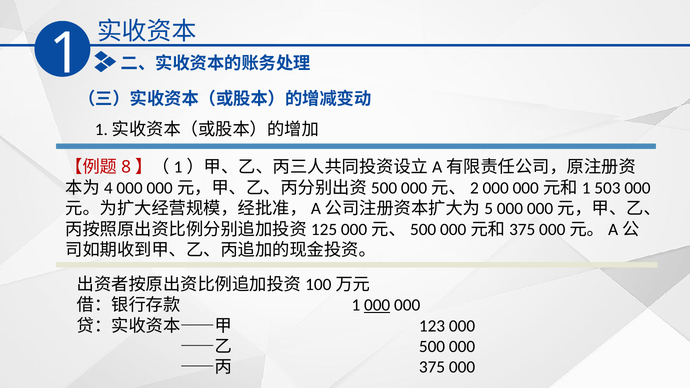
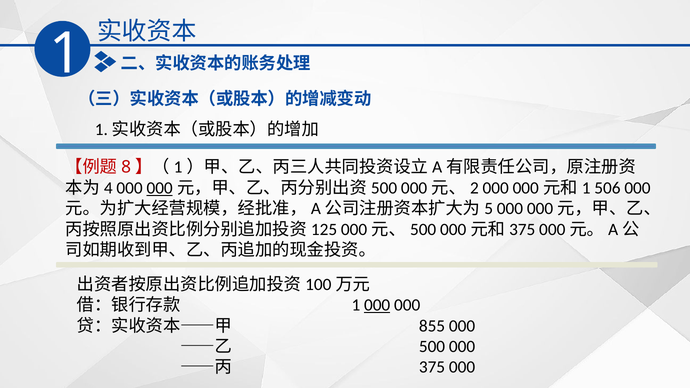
000 at (160, 188) underline: none -> present
503: 503 -> 506
123: 123 -> 855
